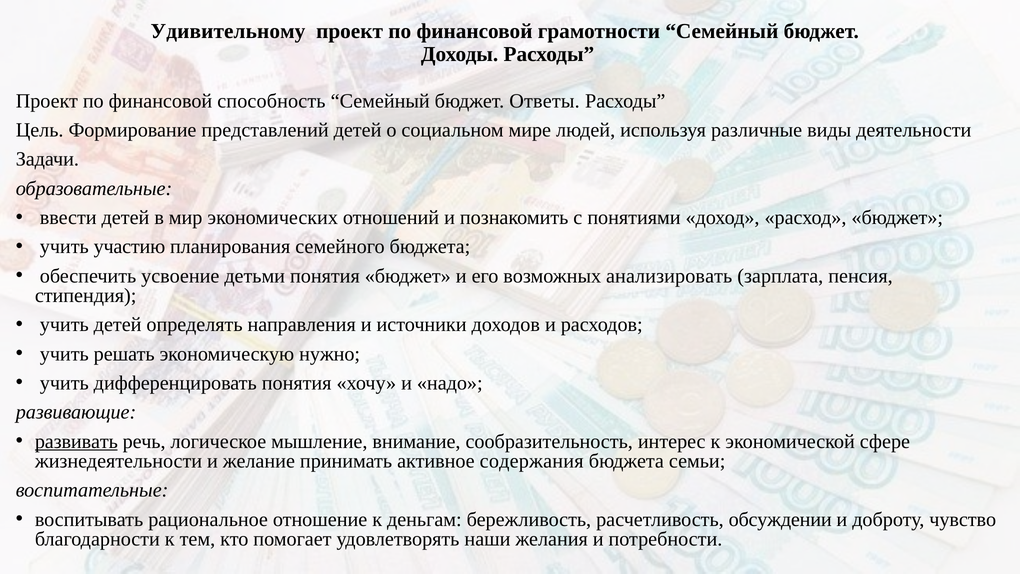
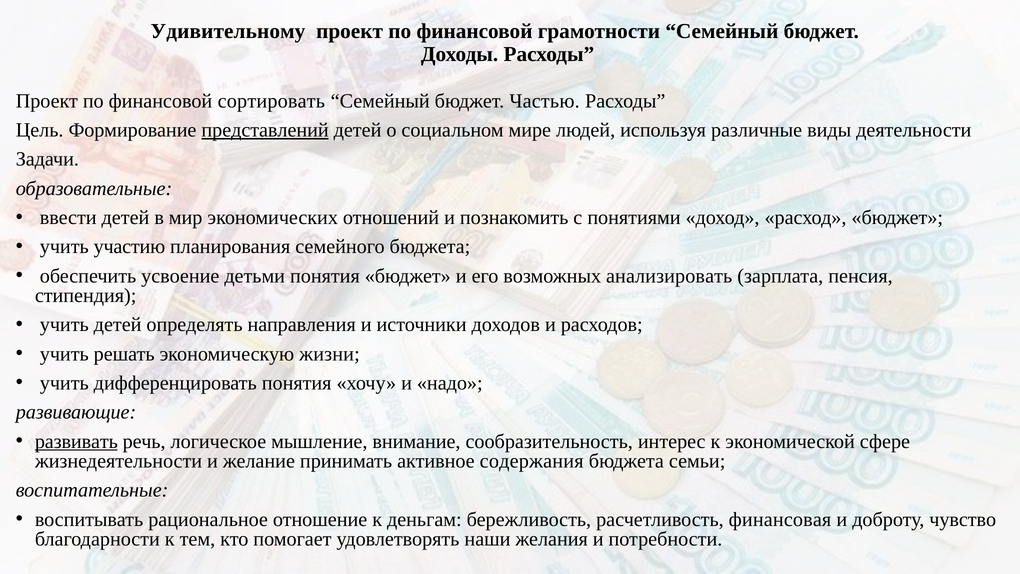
способность: способность -> сортировать
Ответы: Ответы -> Частью
представлений underline: none -> present
нужно: нужно -> жизни
обсуждении: обсуждении -> финансовая
